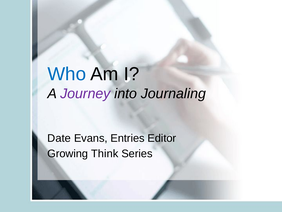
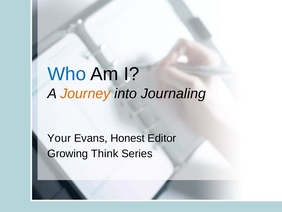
Journey colour: purple -> orange
Date: Date -> Your
Entries: Entries -> Honest
